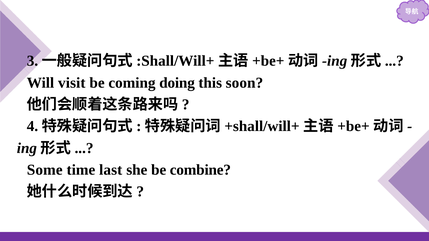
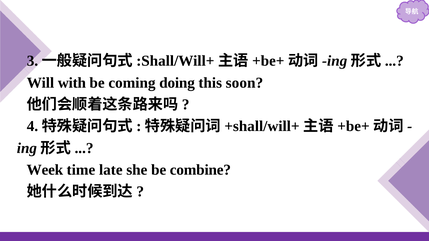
visit: visit -> with
Some: Some -> Week
last: last -> late
